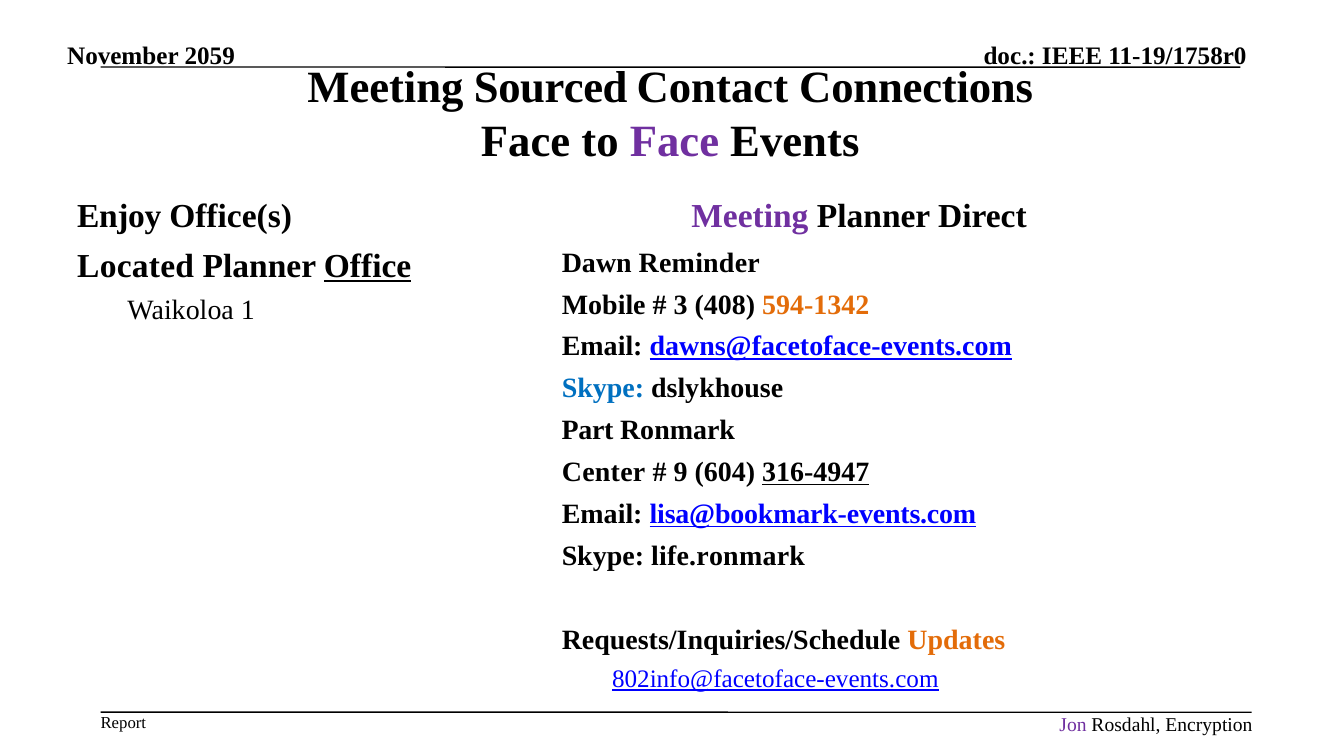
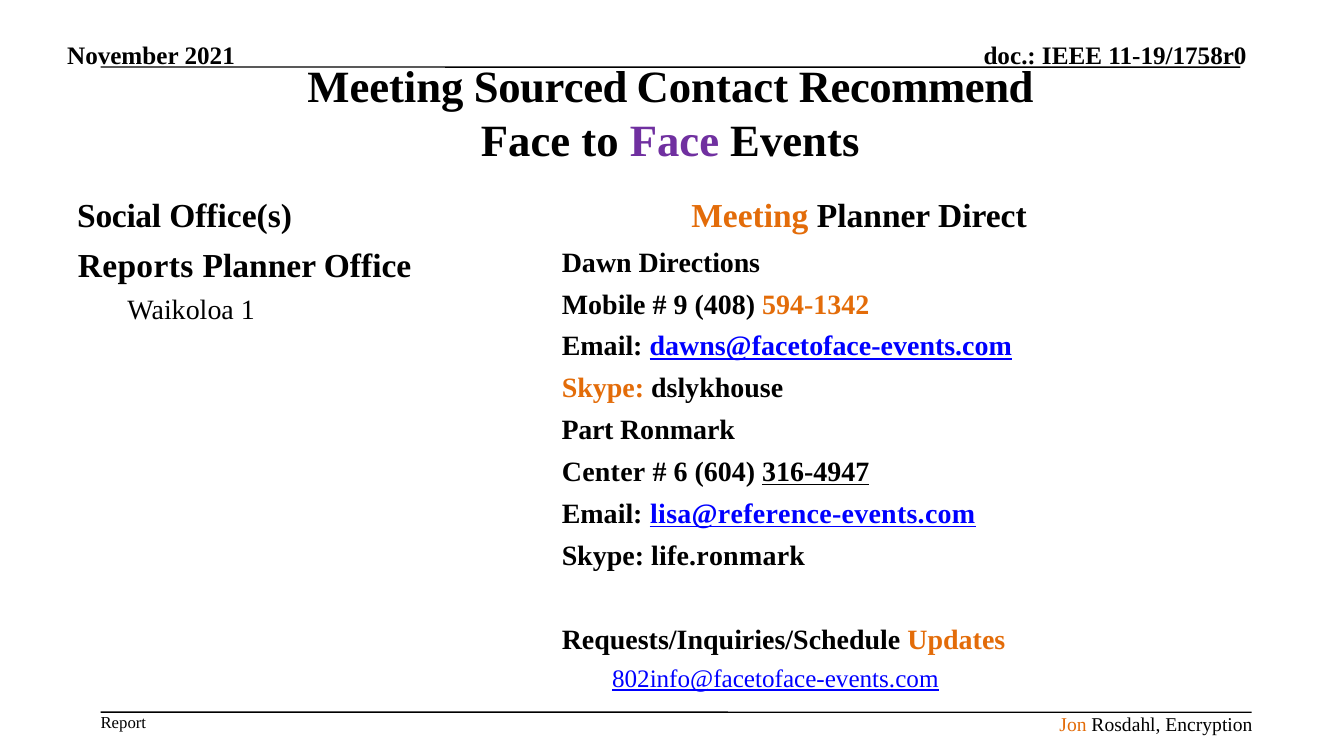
2059: 2059 -> 2021
Connections: Connections -> Recommend
Enjoy: Enjoy -> Social
Meeting at (750, 216) colour: purple -> orange
Reminder: Reminder -> Directions
Located: Located -> Reports
Office underline: present -> none
3: 3 -> 9
Skype at (603, 389) colour: blue -> orange
9: 9 -> 6
lisa@bookmark-events.com: lisa@bookmark-events.com -> lisa@reference-events.com
Jon colour: purple -> orange
